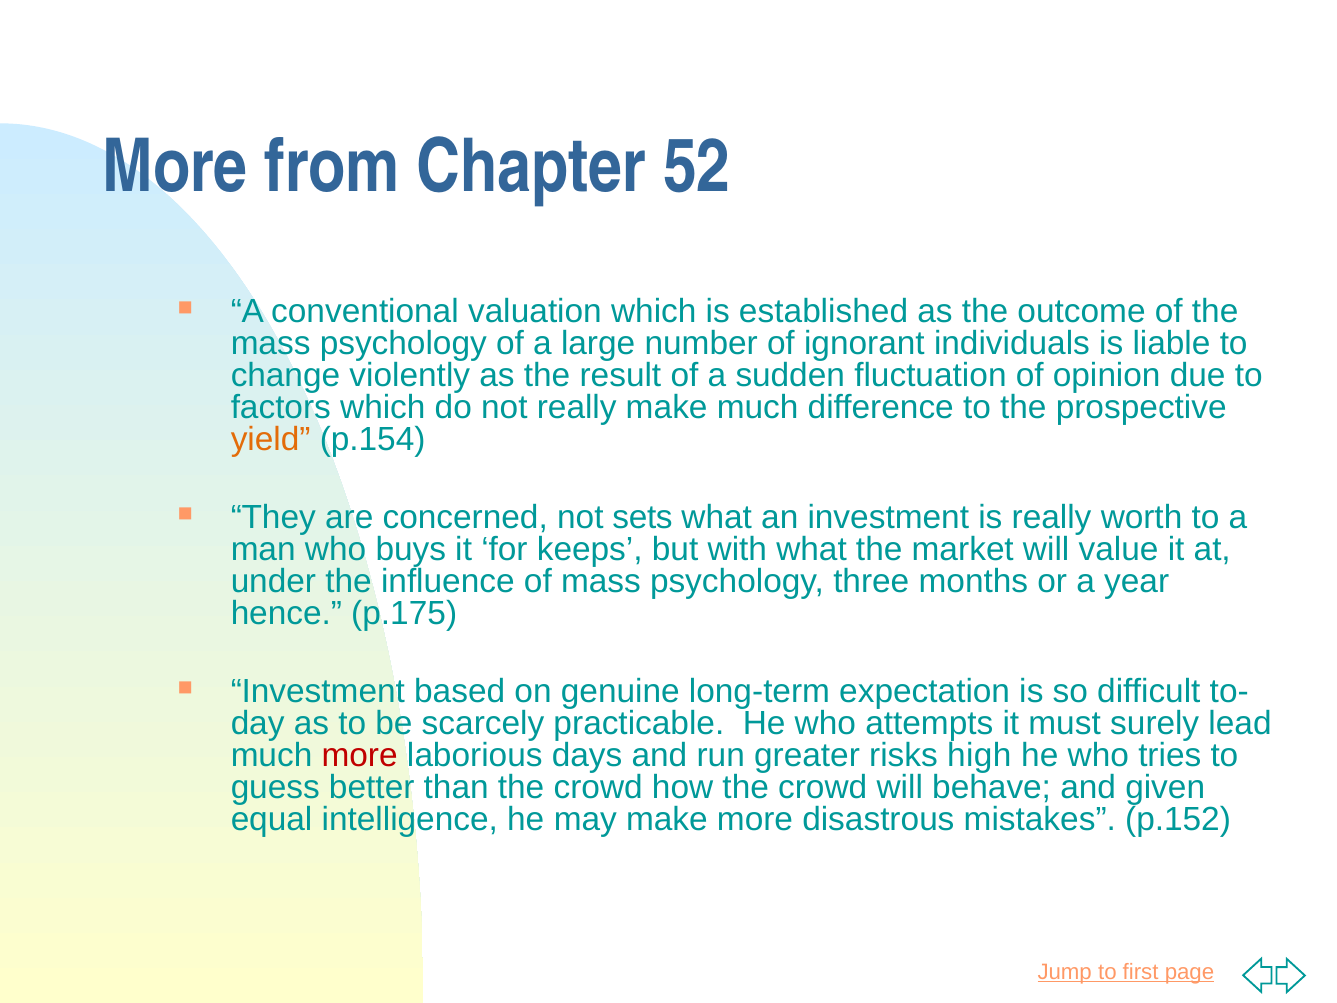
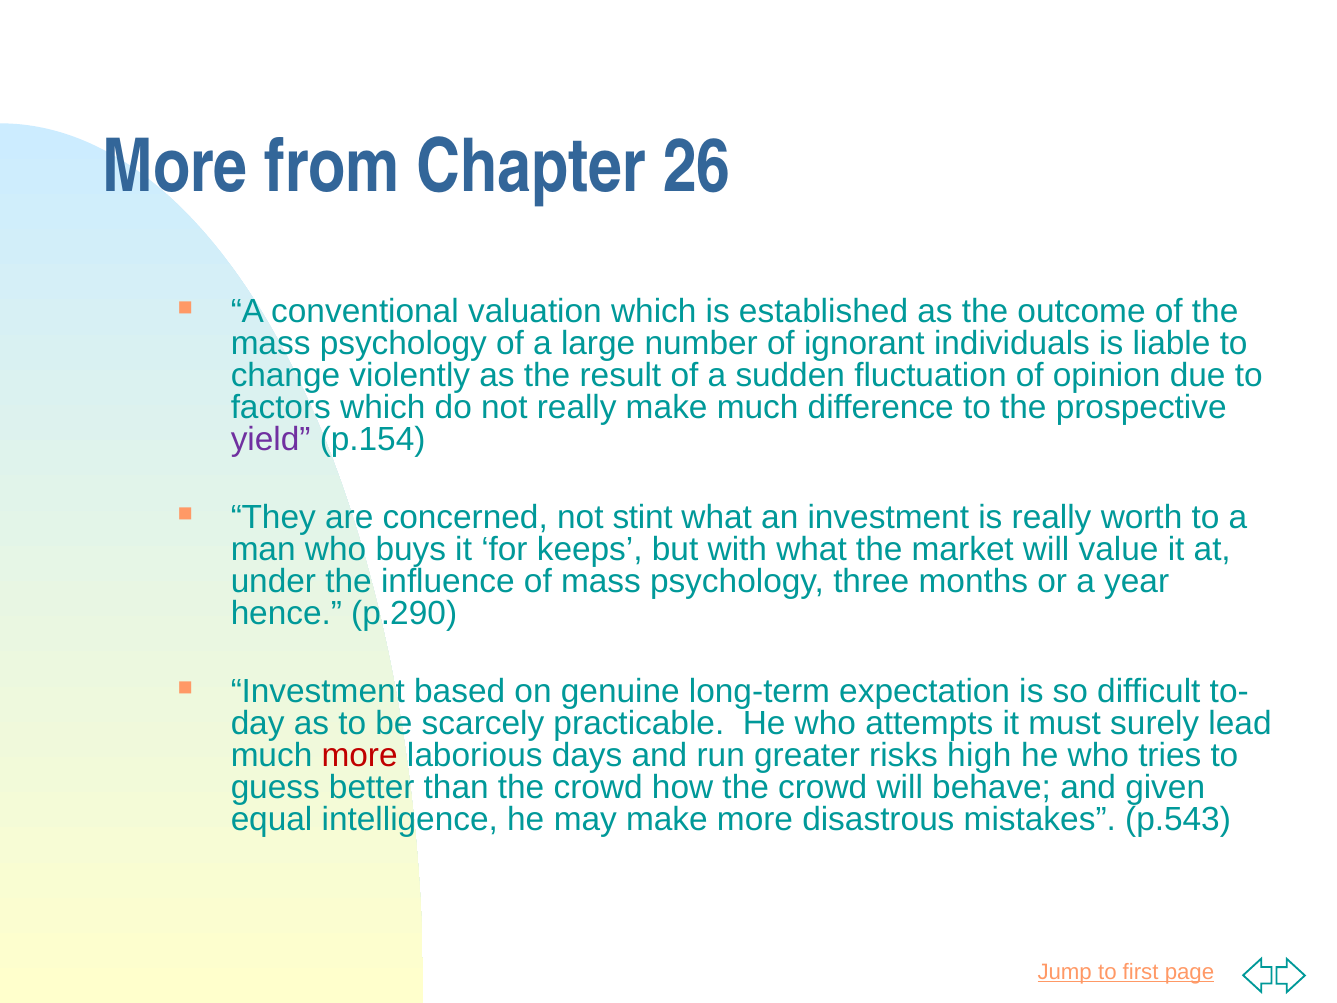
52: 52 -> 26
yield colour: orange -> purple
sets: sets -> stint
p.175: p.175 -> p.290
p.152: p.152 -> p.543
